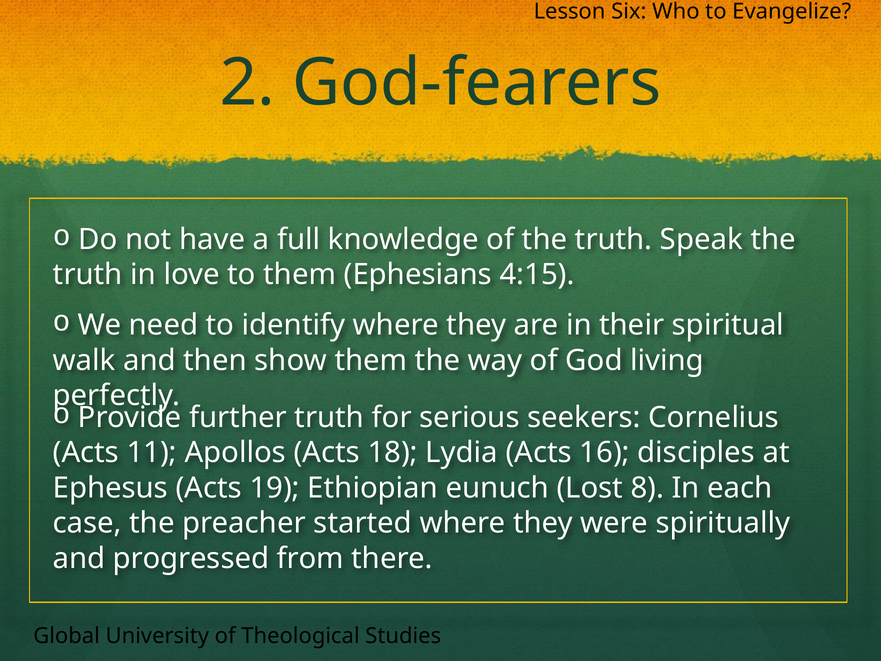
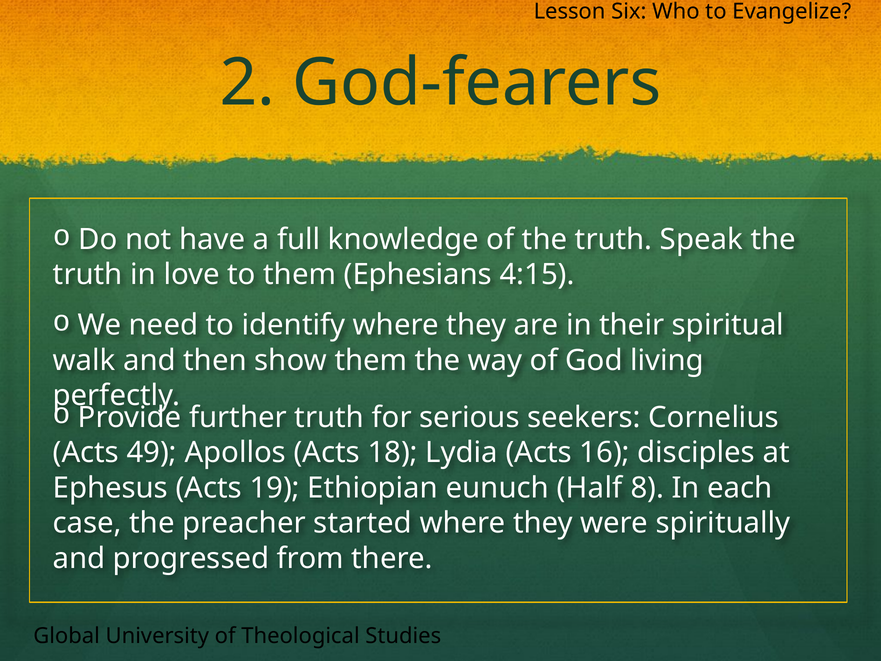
11: 11 -> 49
Lost: Lost -> Half
